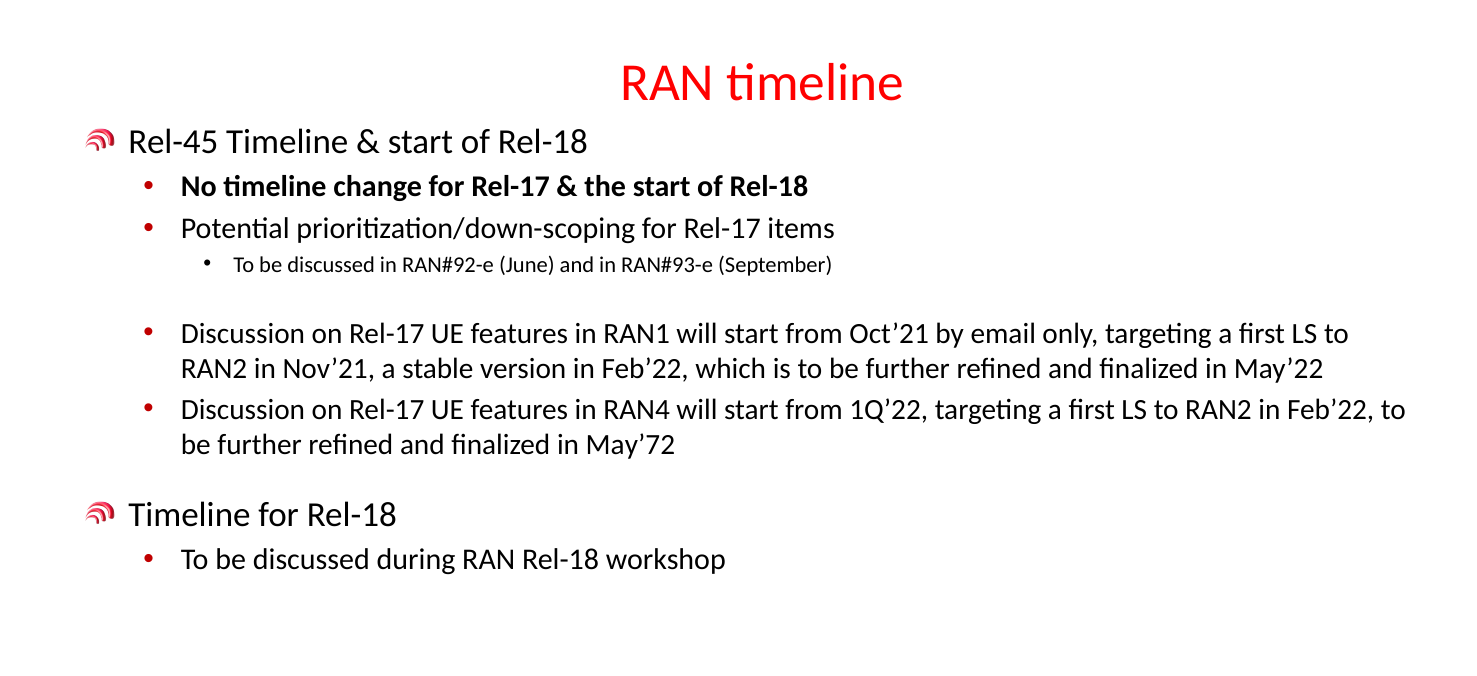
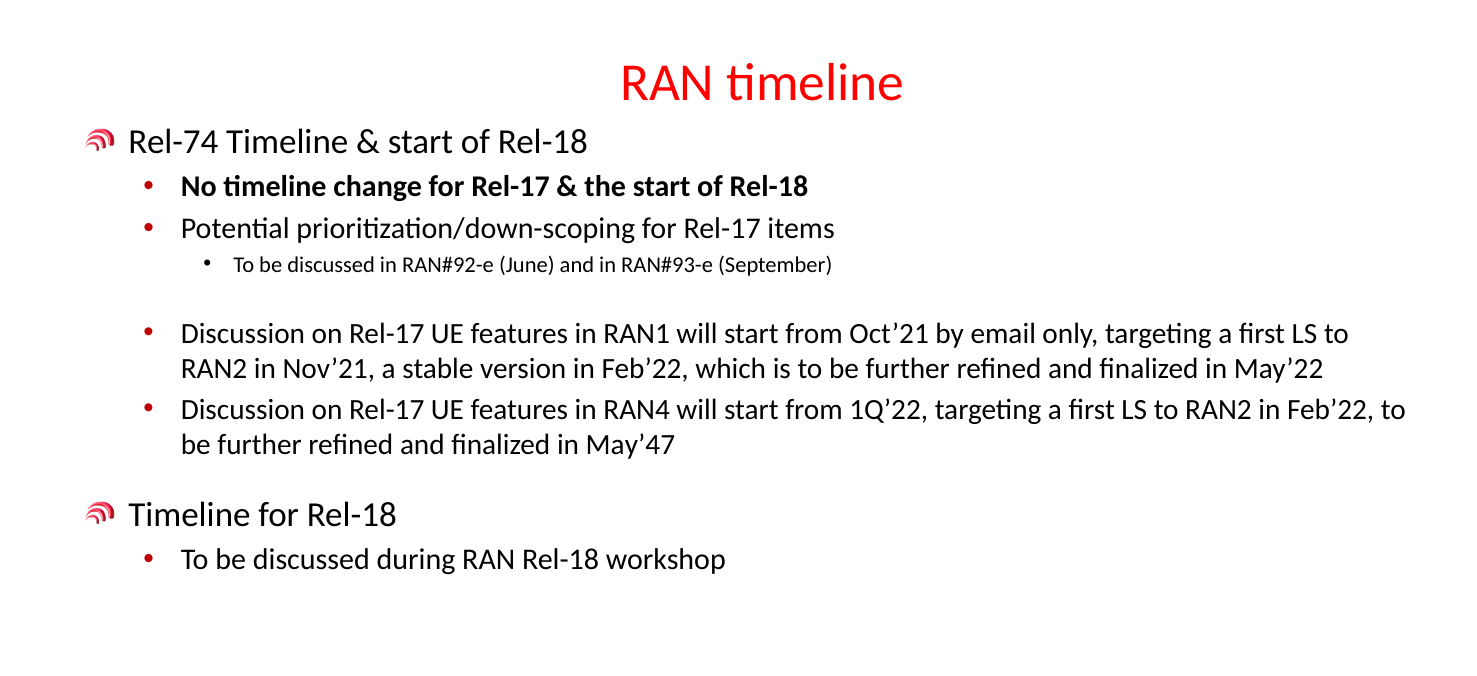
Rel-45: Rel-45 -> Rel-74
May’72: May’72 -> May’47
